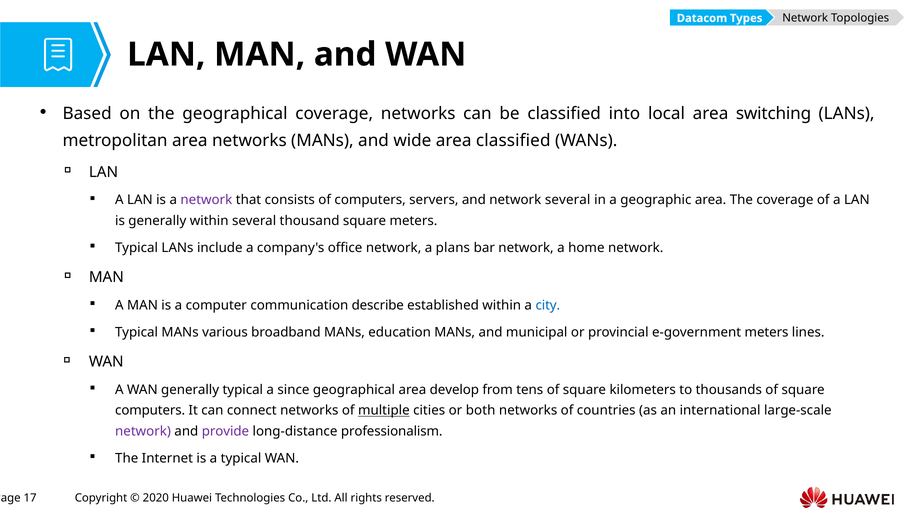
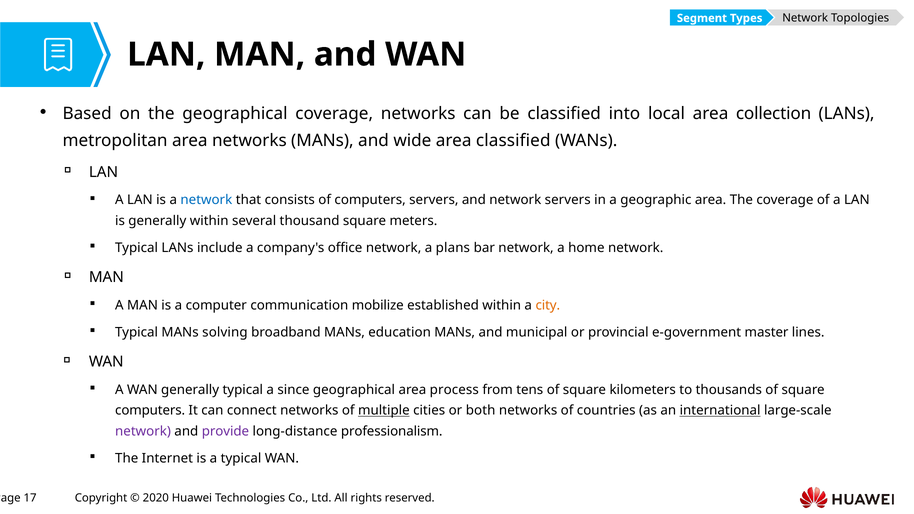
Datacom: Datacom -> Segment
switching: switching -> collection
network at (206, 200) colour: purple -> blue
network several: several -> servers
describe: describe -> mobilize
city colour: blue -> orange
various: various -> solving
e-government meters: meters -> master
develop: develop -> process
international underline: none -> present
